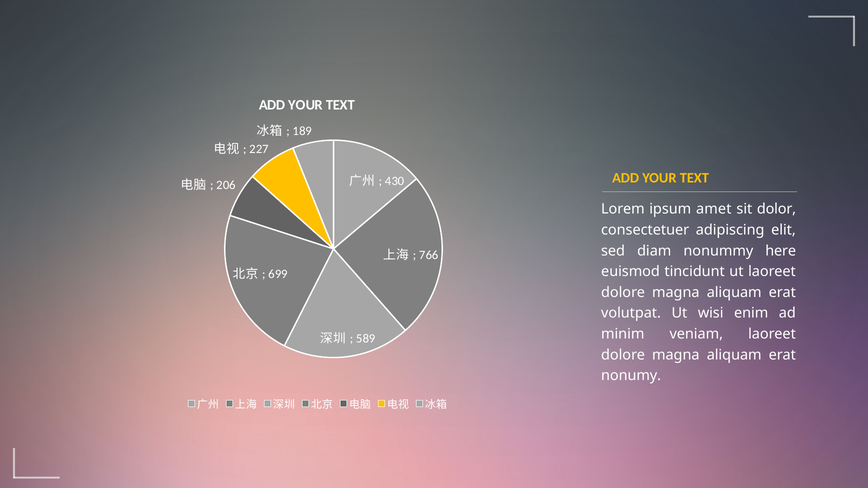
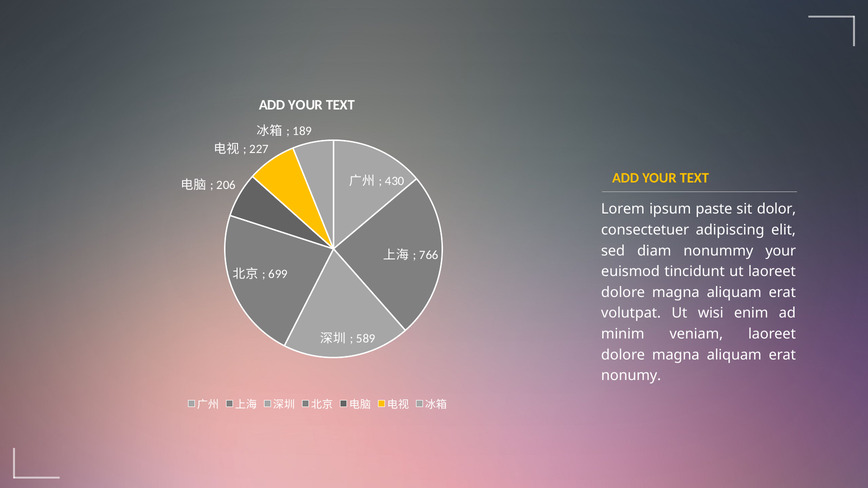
amet: amet -> paste
nonummy here: here -> your
